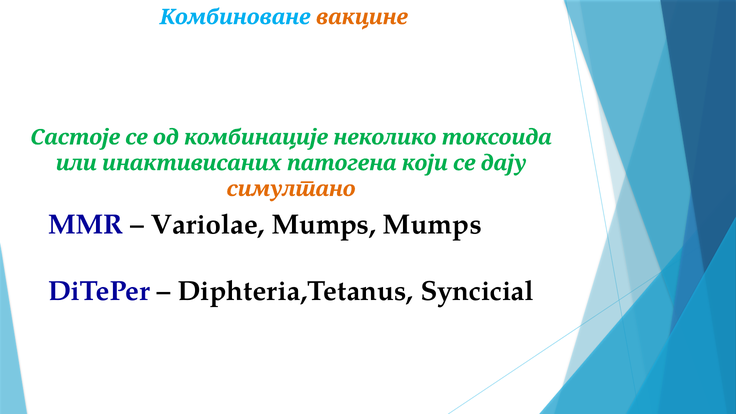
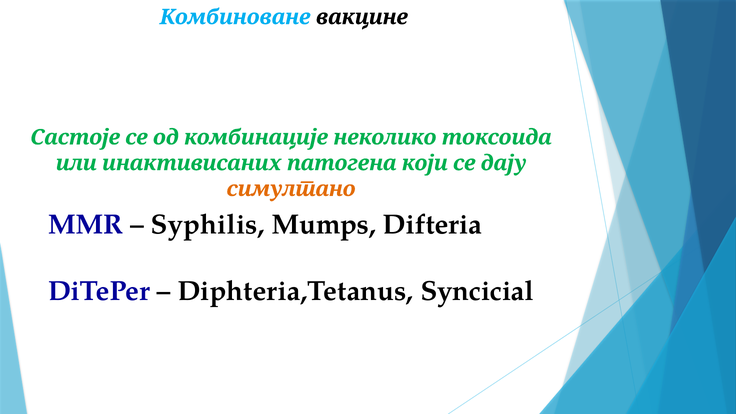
вакцине colour: orange -> black
Variolae: Variolae -> Syphilis
Mumps Mumps: Mumps -> Difteria
